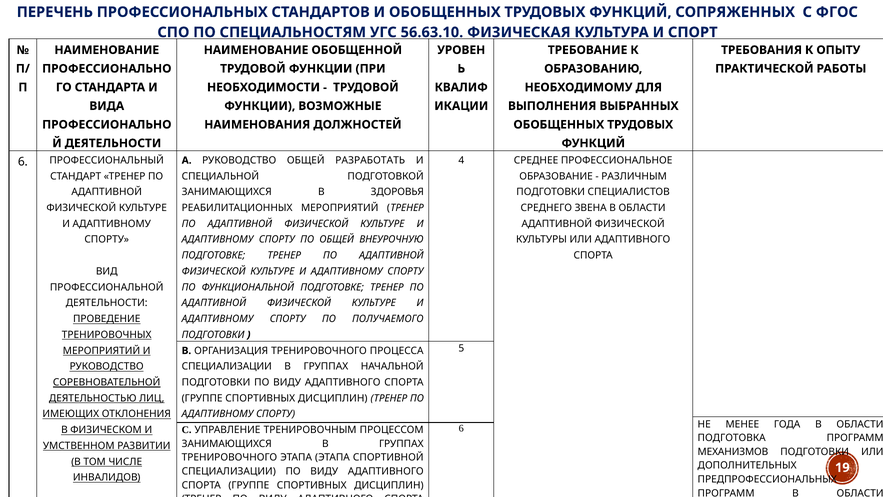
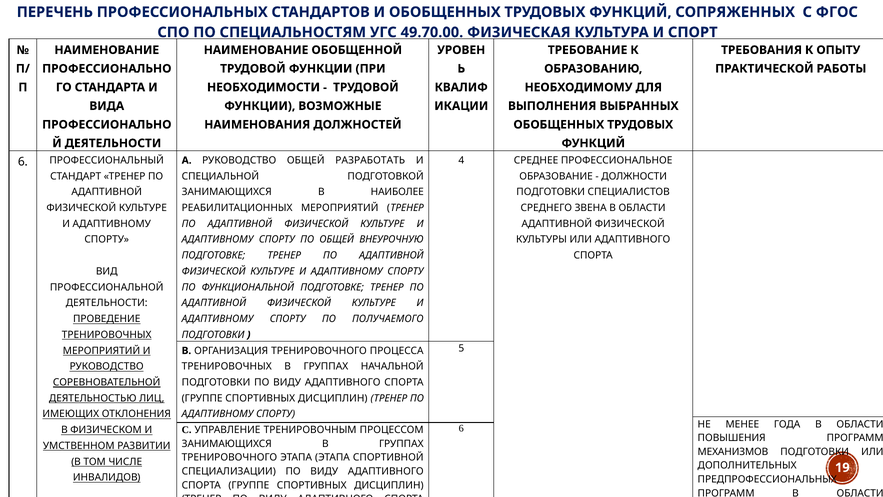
56.63.10: 56.63.10 -> 49.70.00
РАЗЛИЧНЫМ: РАЗЛИЧНЫМ -> ДОЛЖНОСТИ
ЗДОРОВЬЯ: ЗДОРОВЬЯ -> НАИБОЛЕЕ
СПЕЦИАЛИЗАЦИИ at (227, 366): СПЕЦИАЛИЗАЦИИ -> ТРЕНИРОВОЧНЫХ
ПОДГОТОВКА: ПОДГОТОВКА -> ПОВЫШЕНИЯ
